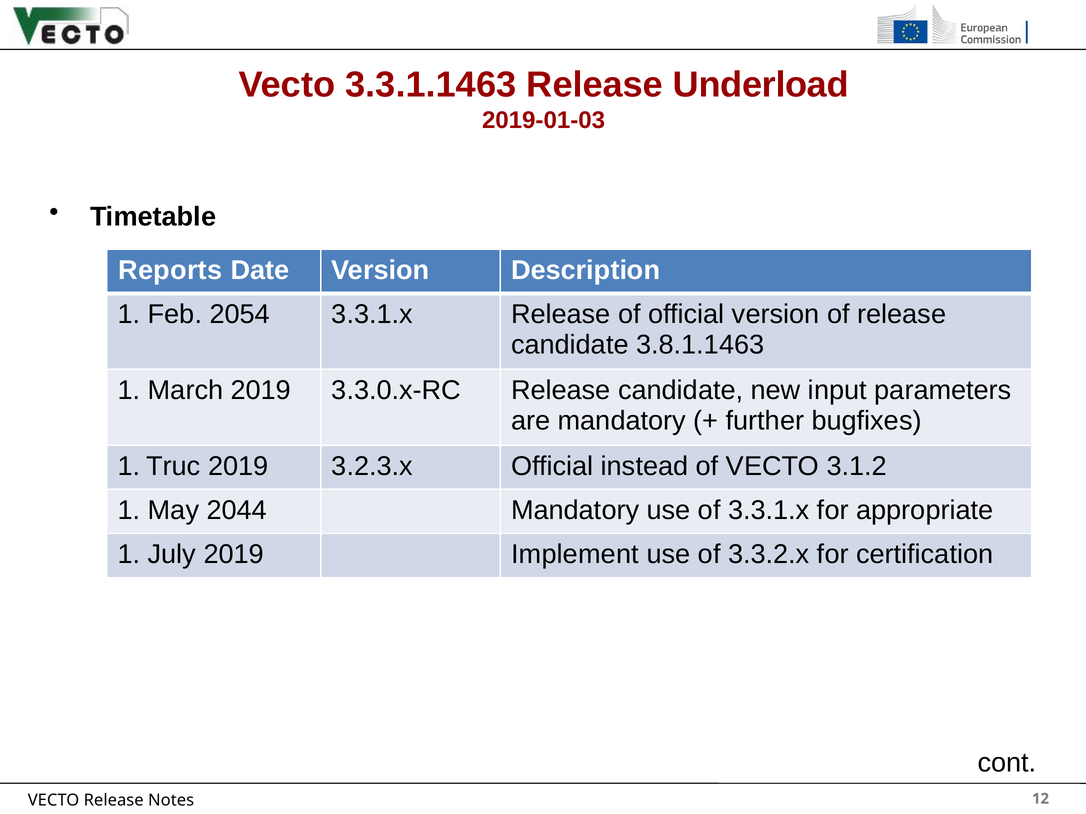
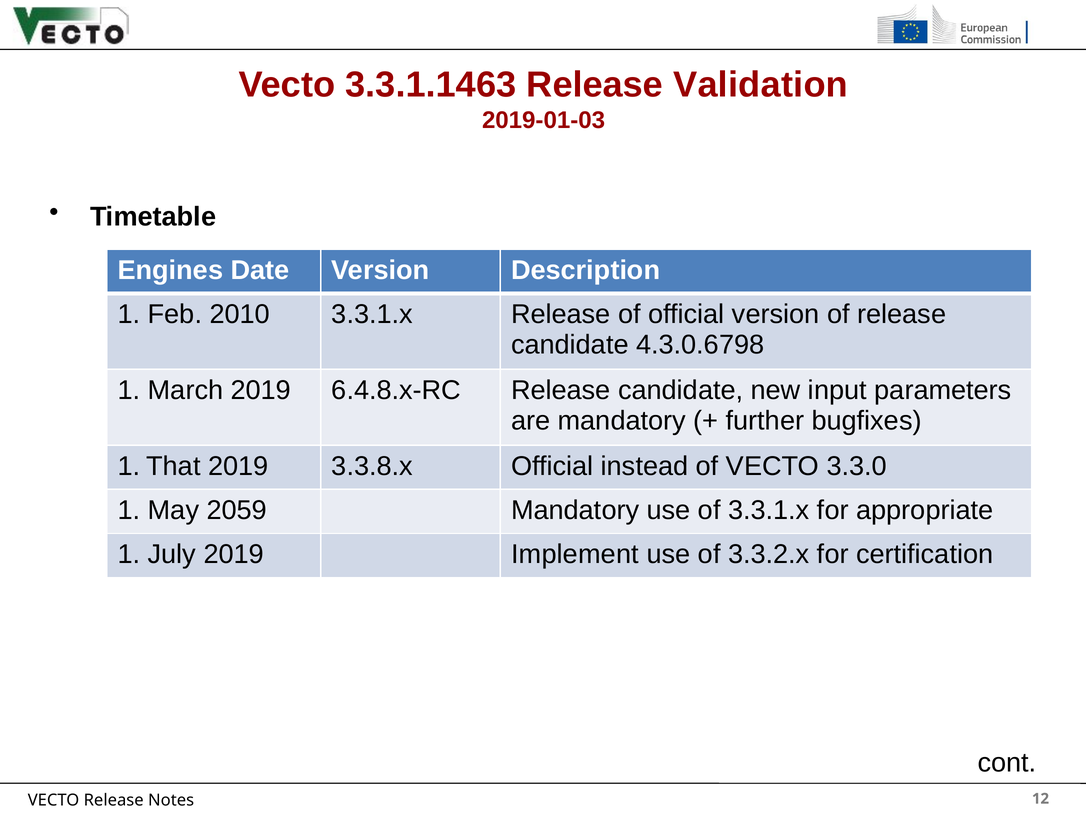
Underload: Underload -> Validation
Reports: Reports -> Engines
2054: 2054 -> 2010
3.8.1.1463: 3.8.1.1463 -> 4.3.0.6798
3.3.0.x-RC: 3.3.0.x-RC -> 6.4.8.x-RC
Truc: Truc -> That
3.2.3.x: 3.2.3.x -> 3.3.8.x
3.1.2: 3.1.2 -> 3.3.0
2044: 2044 -> 2059
